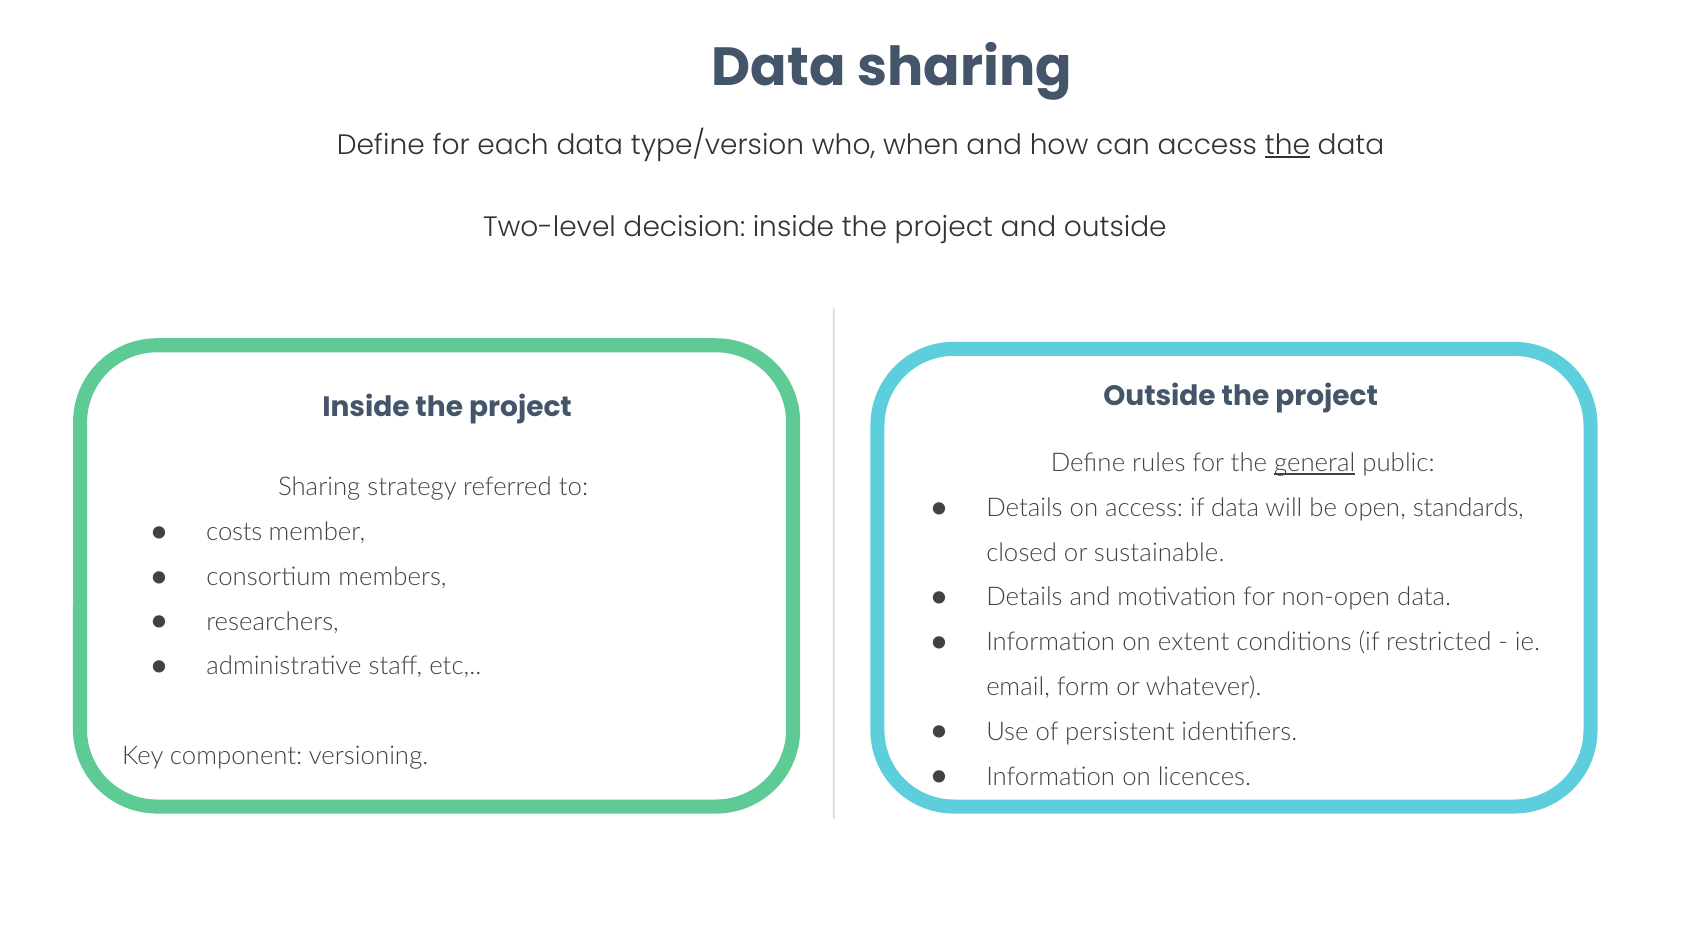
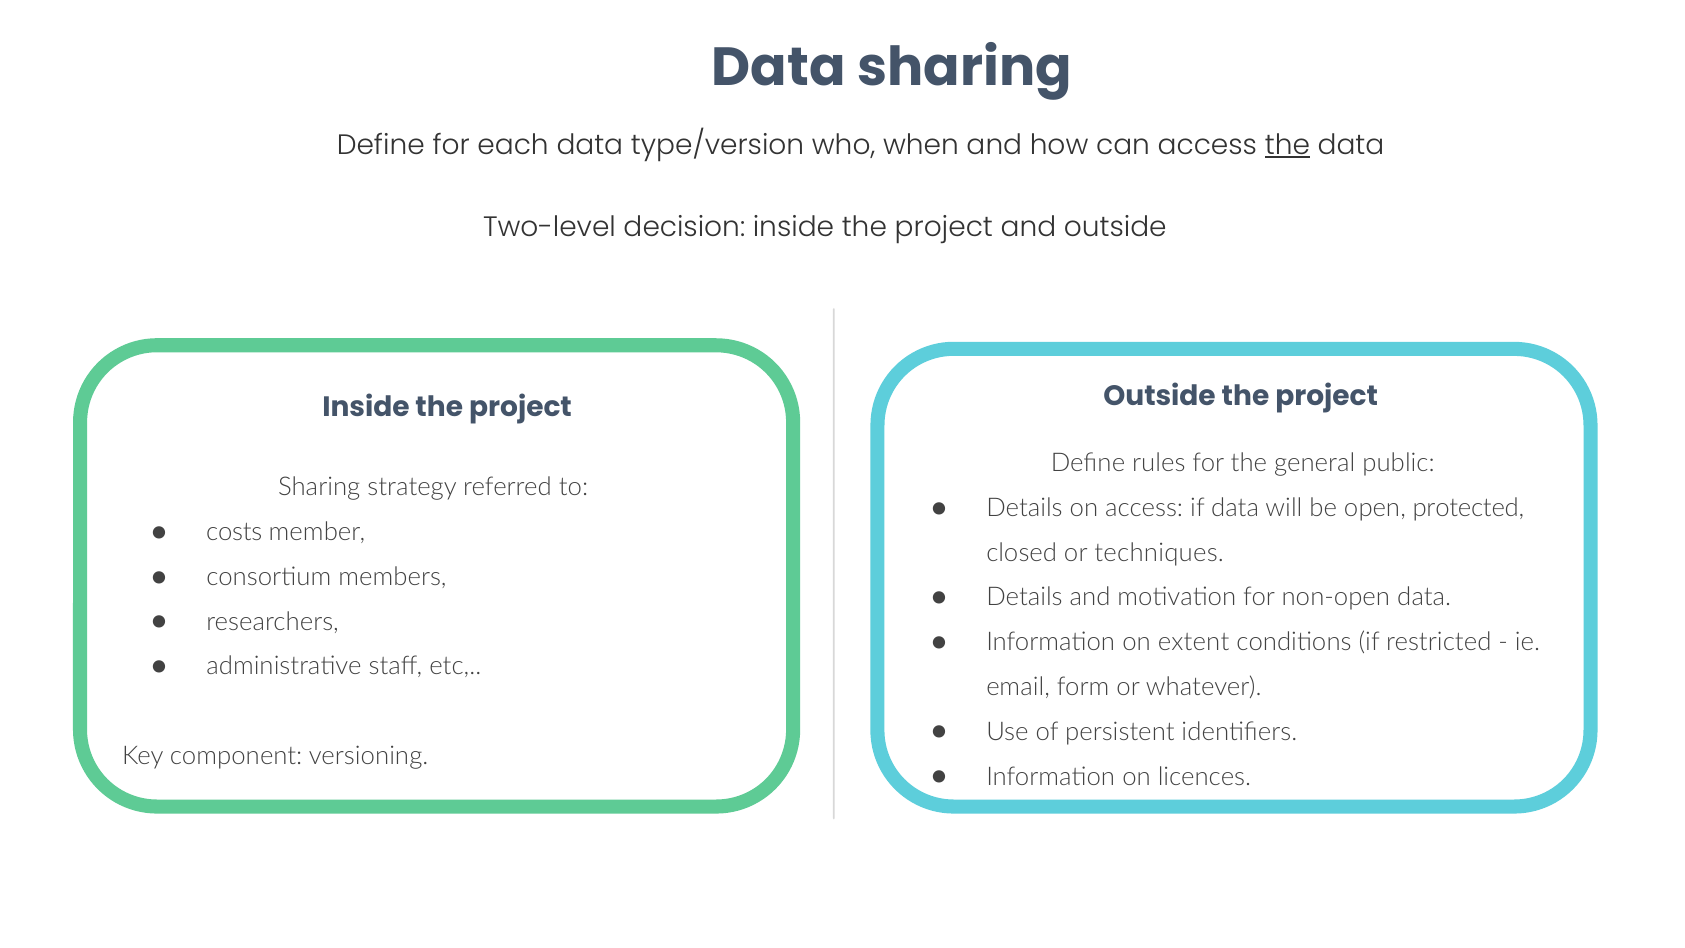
general underline: present -> none
standards: standards -> protected
sustainable: sustainable -> techniques
